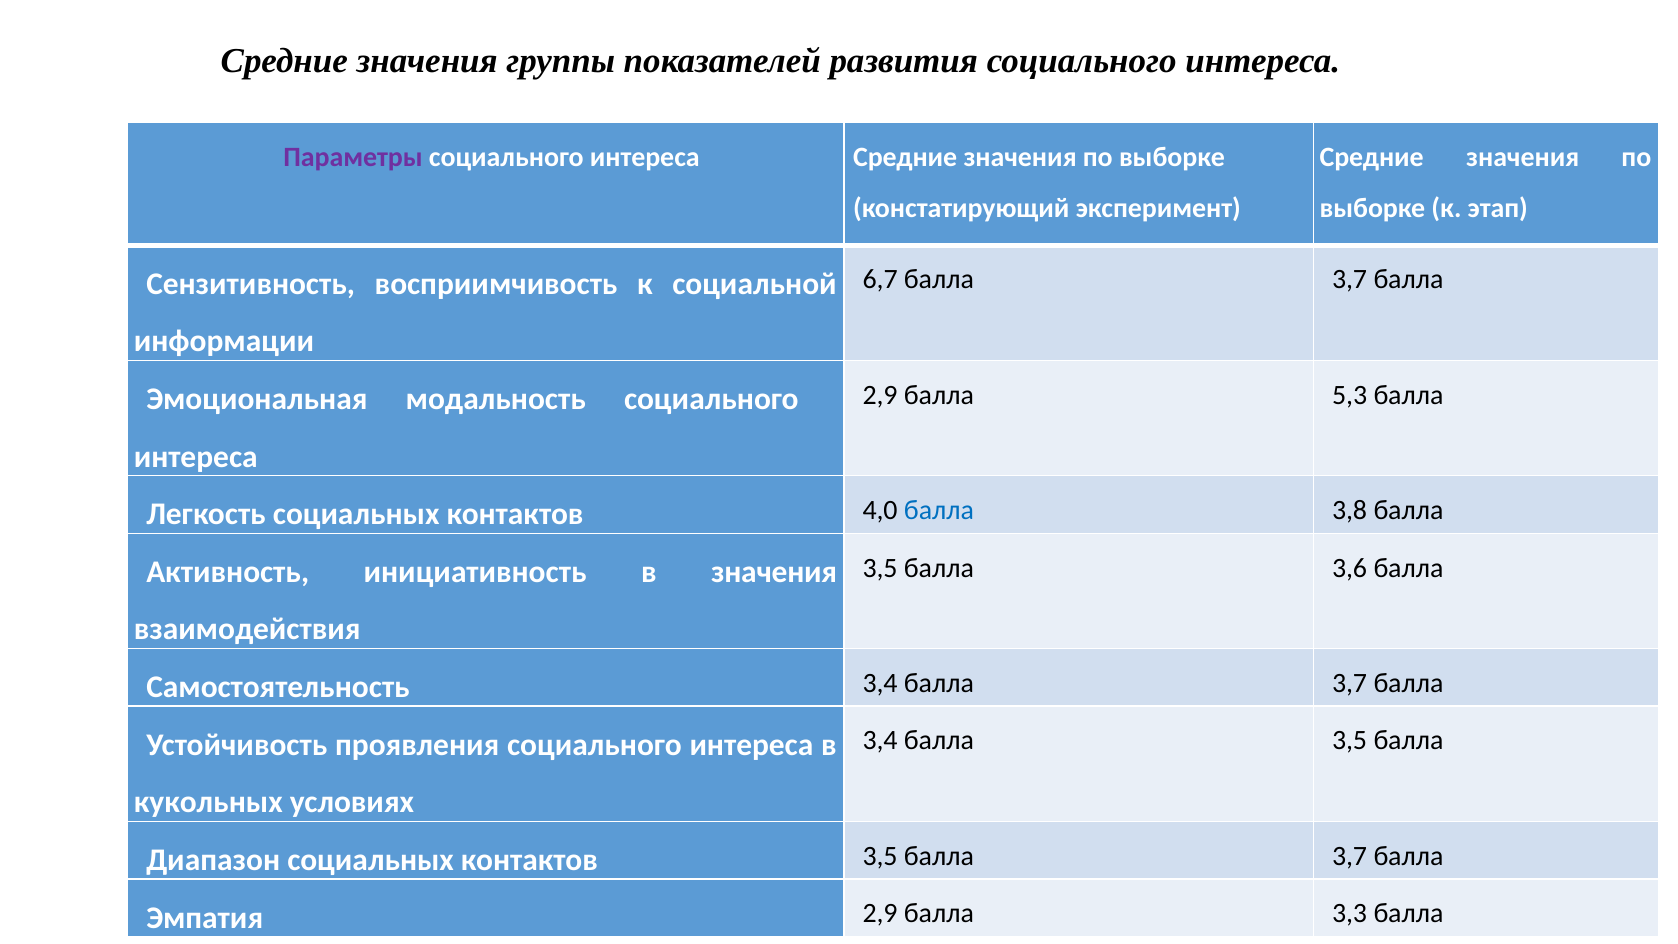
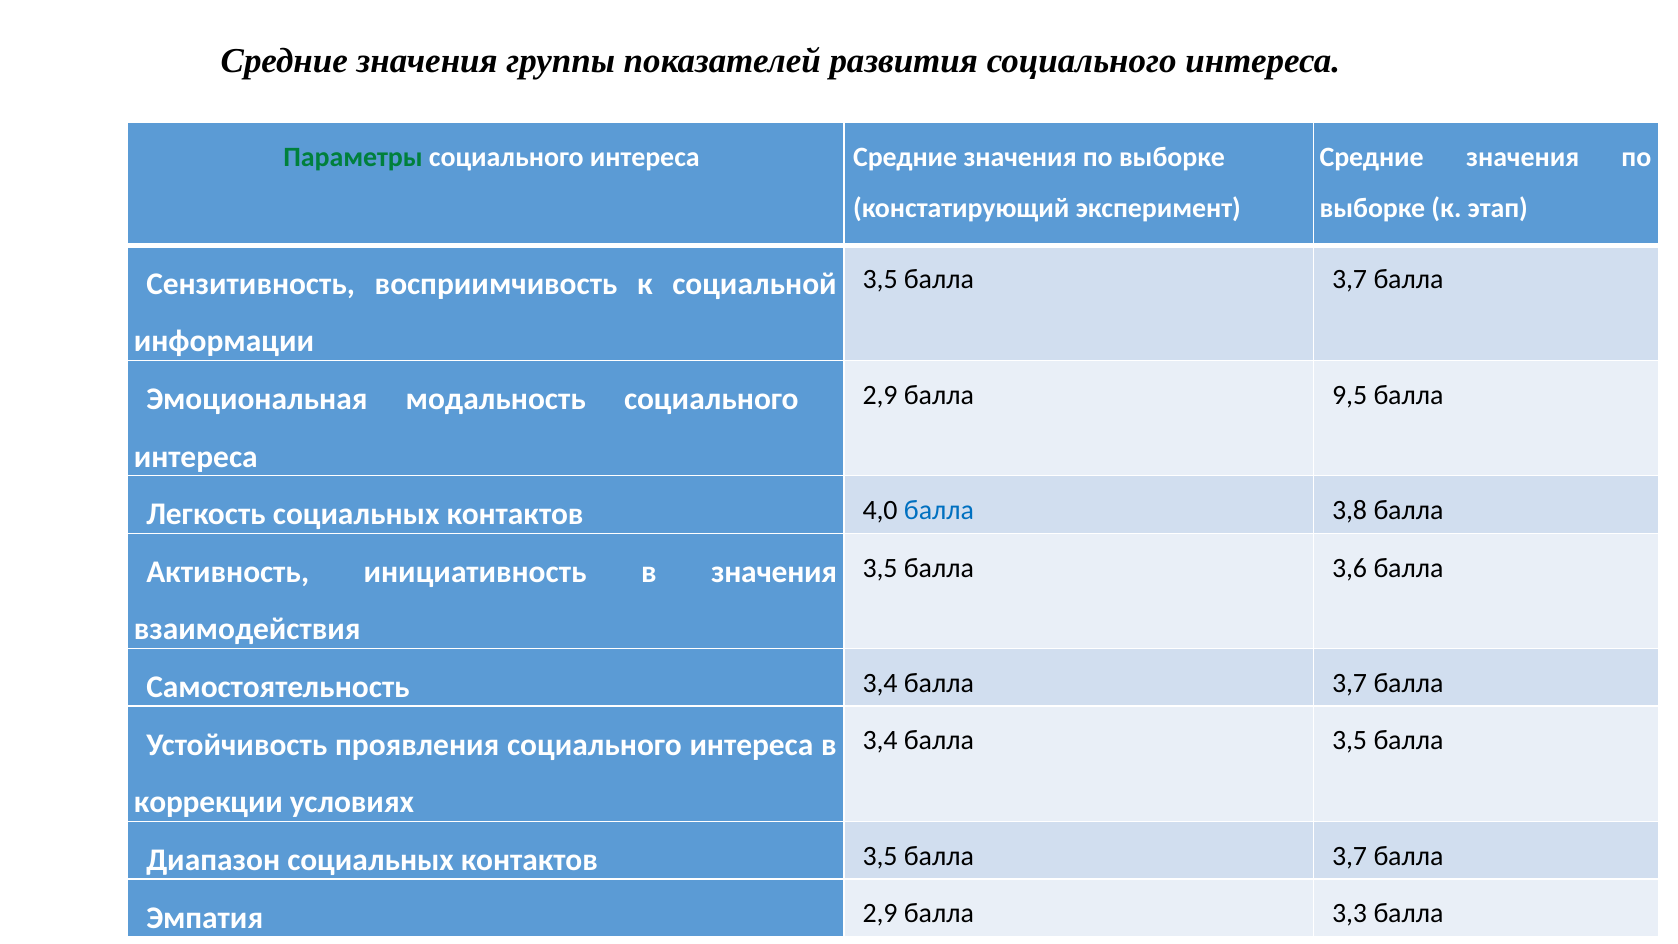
Параметры colour: purple -> green
6,7 at (880, 280): 6,7 -> 3,5
5,3: 5,3 -> 9,5
кукольных: кукольных -> коррекции
